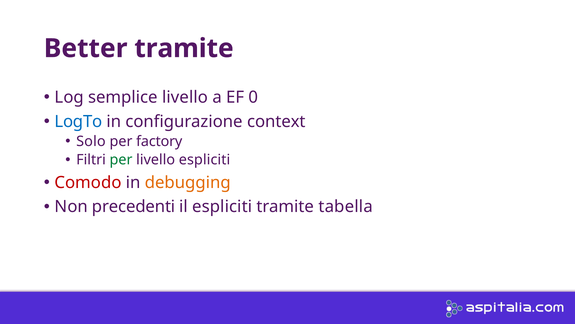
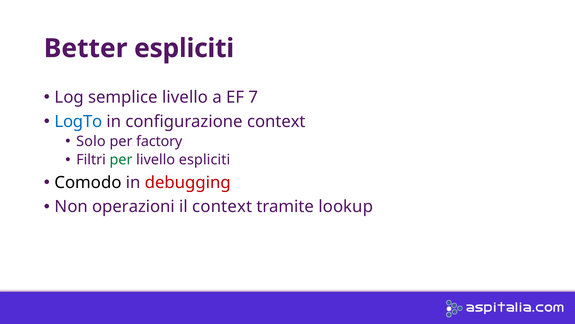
Better tramite: tramite -> espliciti
0: 0 -> 7
Comodo colour: red -> black
debugging colour: orange -> red
precedenti: precedenti -> operazioni
il espliciti: espliciti -> context
tabella: tabella -> lookup
